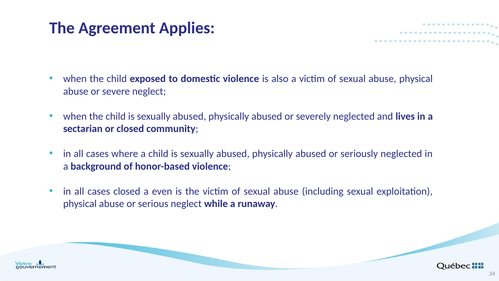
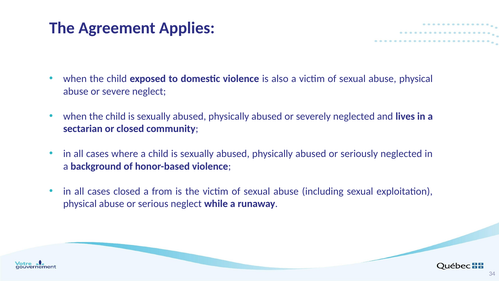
even: even -> from
